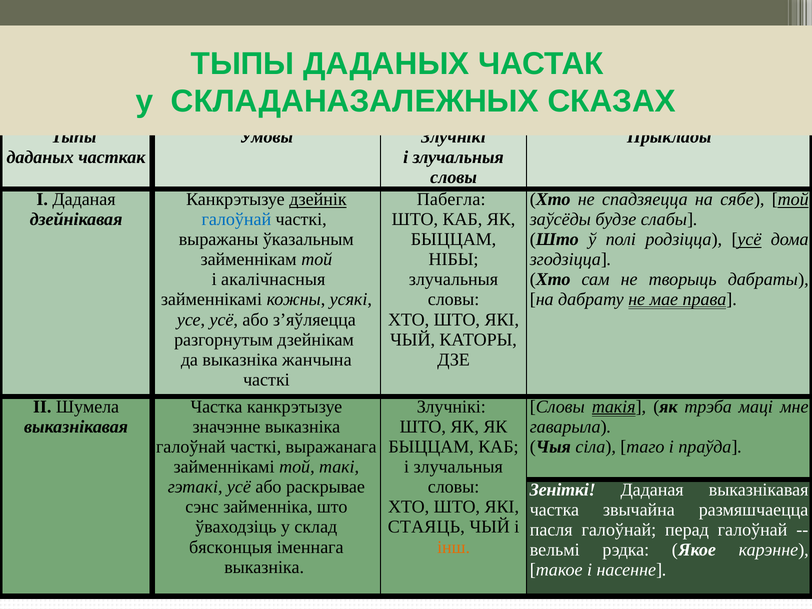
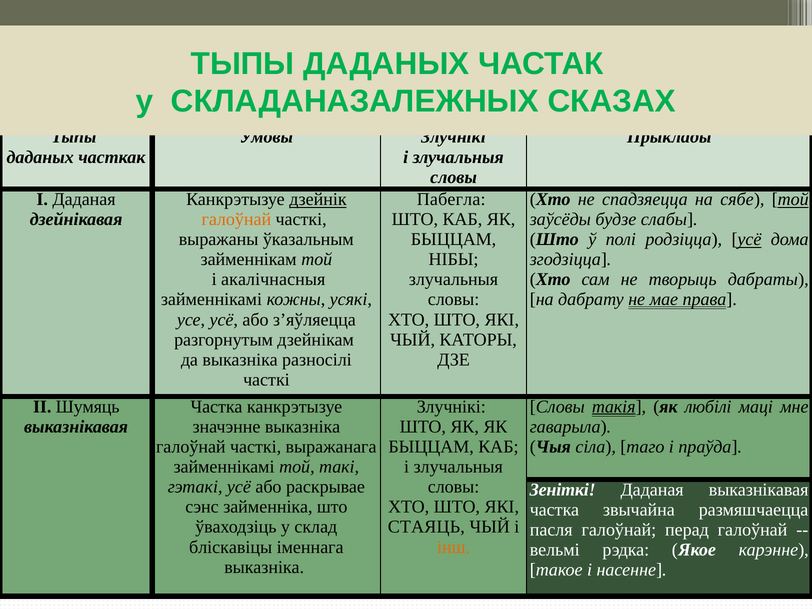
галоўнай at (236, 219) colour: blue -> orange
жанчына: жанчына -> разносілі
Шумела: Шумела -> Шумяць
трэба: трэба -> любілі
бясконцыя: бясконцыя -> бліскавіцы
